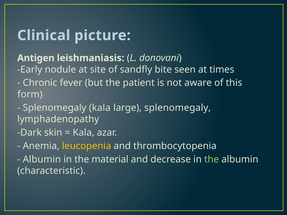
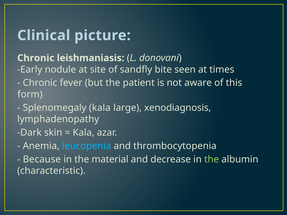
Antigen at (36, 58): Antigen -> Chronic
large splenomegaly: splenomegaly -> xenodiagnosis
leucopenia colour: yellow -> light blue
Albumin at (42, 159): Albumin -> Because
